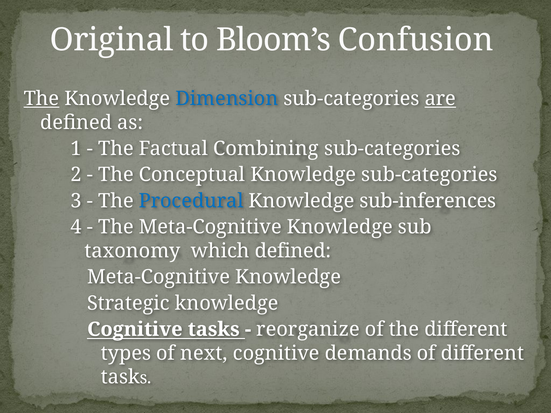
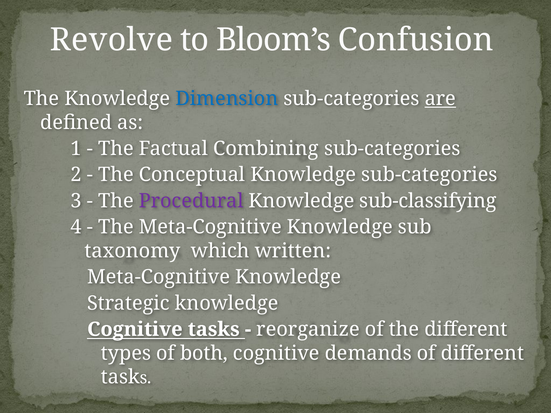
Original: Original -> Revolve
The at (42, 99) underline: present -> none
Procedural colour: blue -> purple
sub-inferences: sub-inferences -> sub-classifying
which defined: defined -> written
next: next -> both
